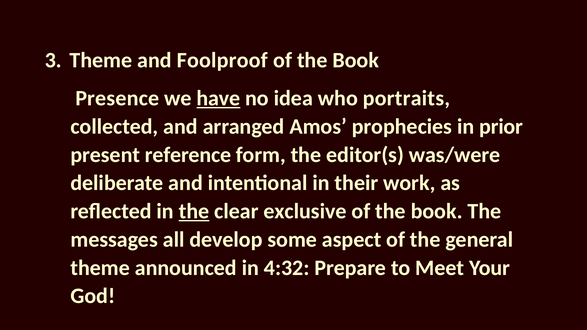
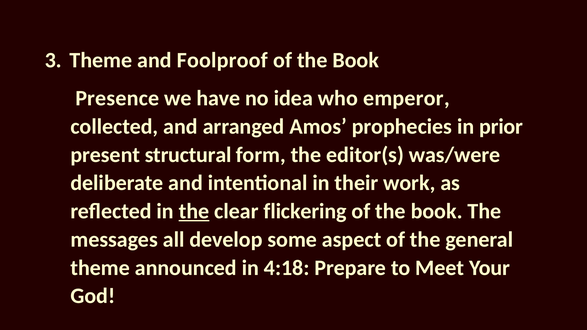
have underline: present -> none
portraits: portraits -> emperor
reference: reference -> structural
exclusive: exclusive -> flickering
4:32: 4:32 -> 4:18
